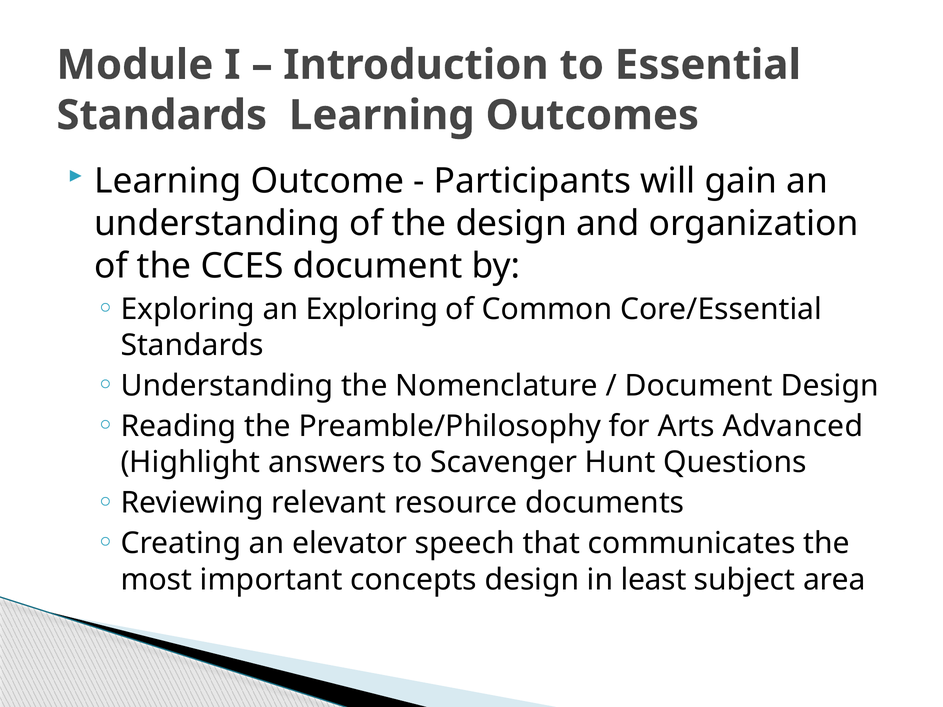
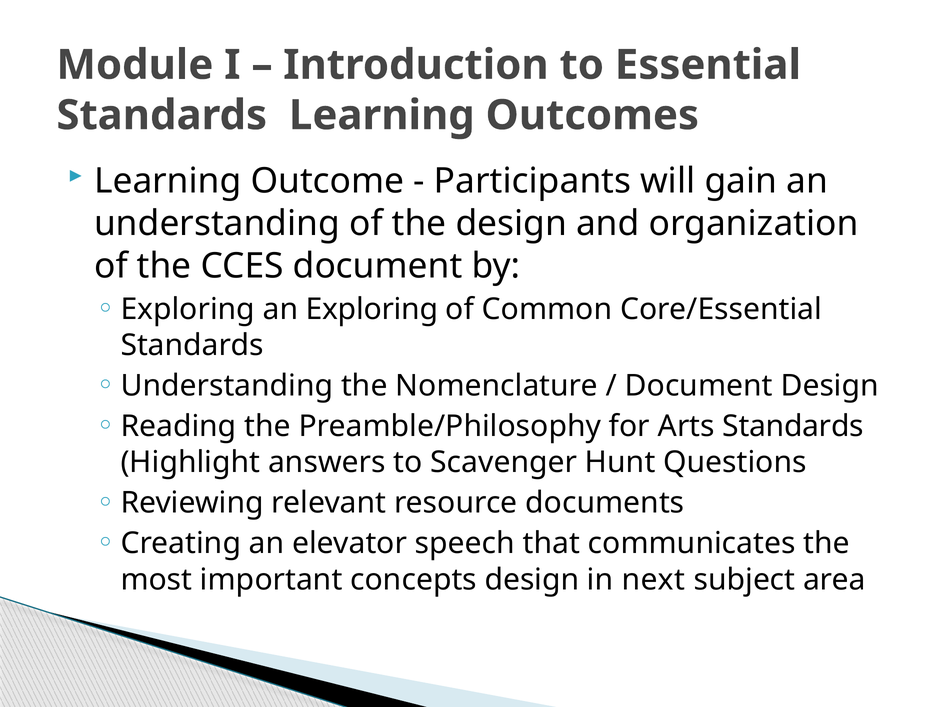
Arts Advanced: Advanced -> Standards
least: least -> next
